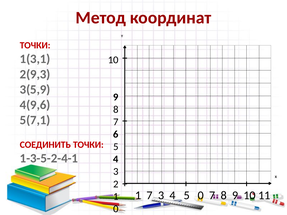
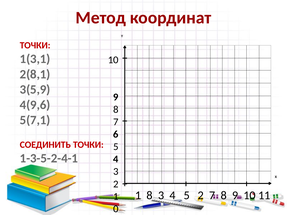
2(9,3: 2(9,3 -> 2(8,1
1 7: 7 -> 8
5 0: 0 -> 2
